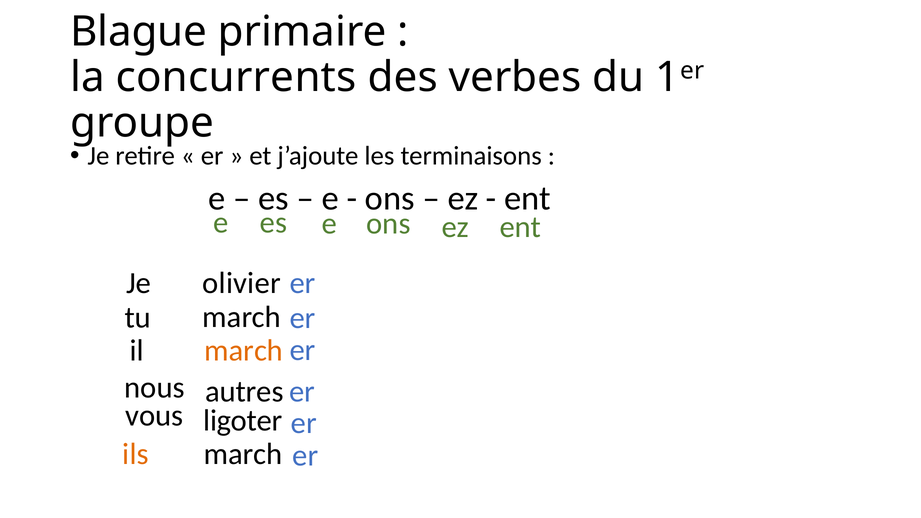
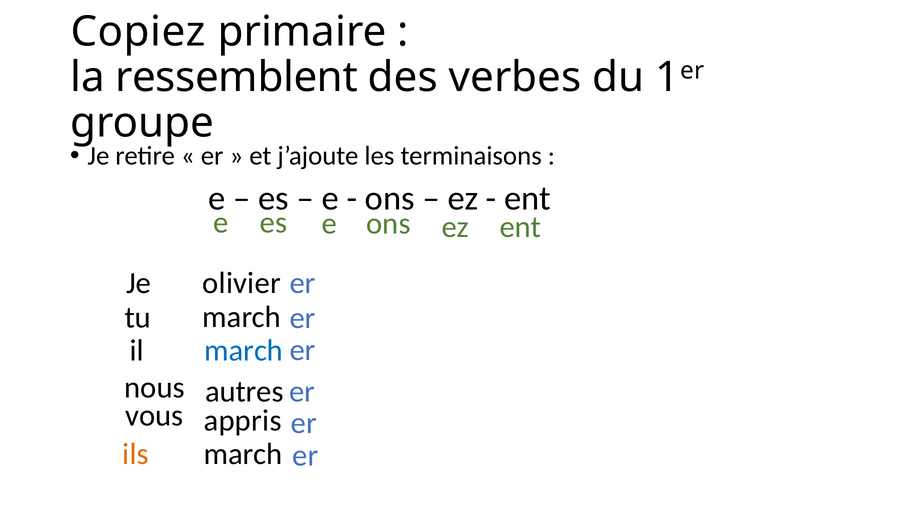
Blague: Blague -> Copiez
concurrents: concurrents -> ressemblent
march at (244, 351) colour: orange -> blue
ligoter: ligoter -> appris
